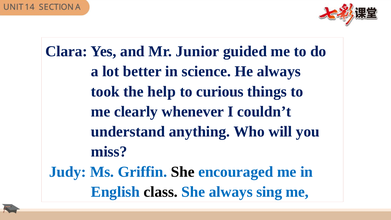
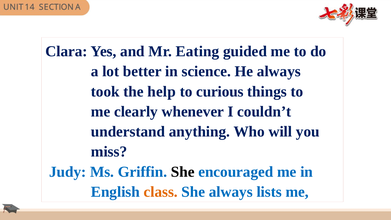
Junior: Junior -> Eating
class colour: black -> orange
sing: sing -> lists
